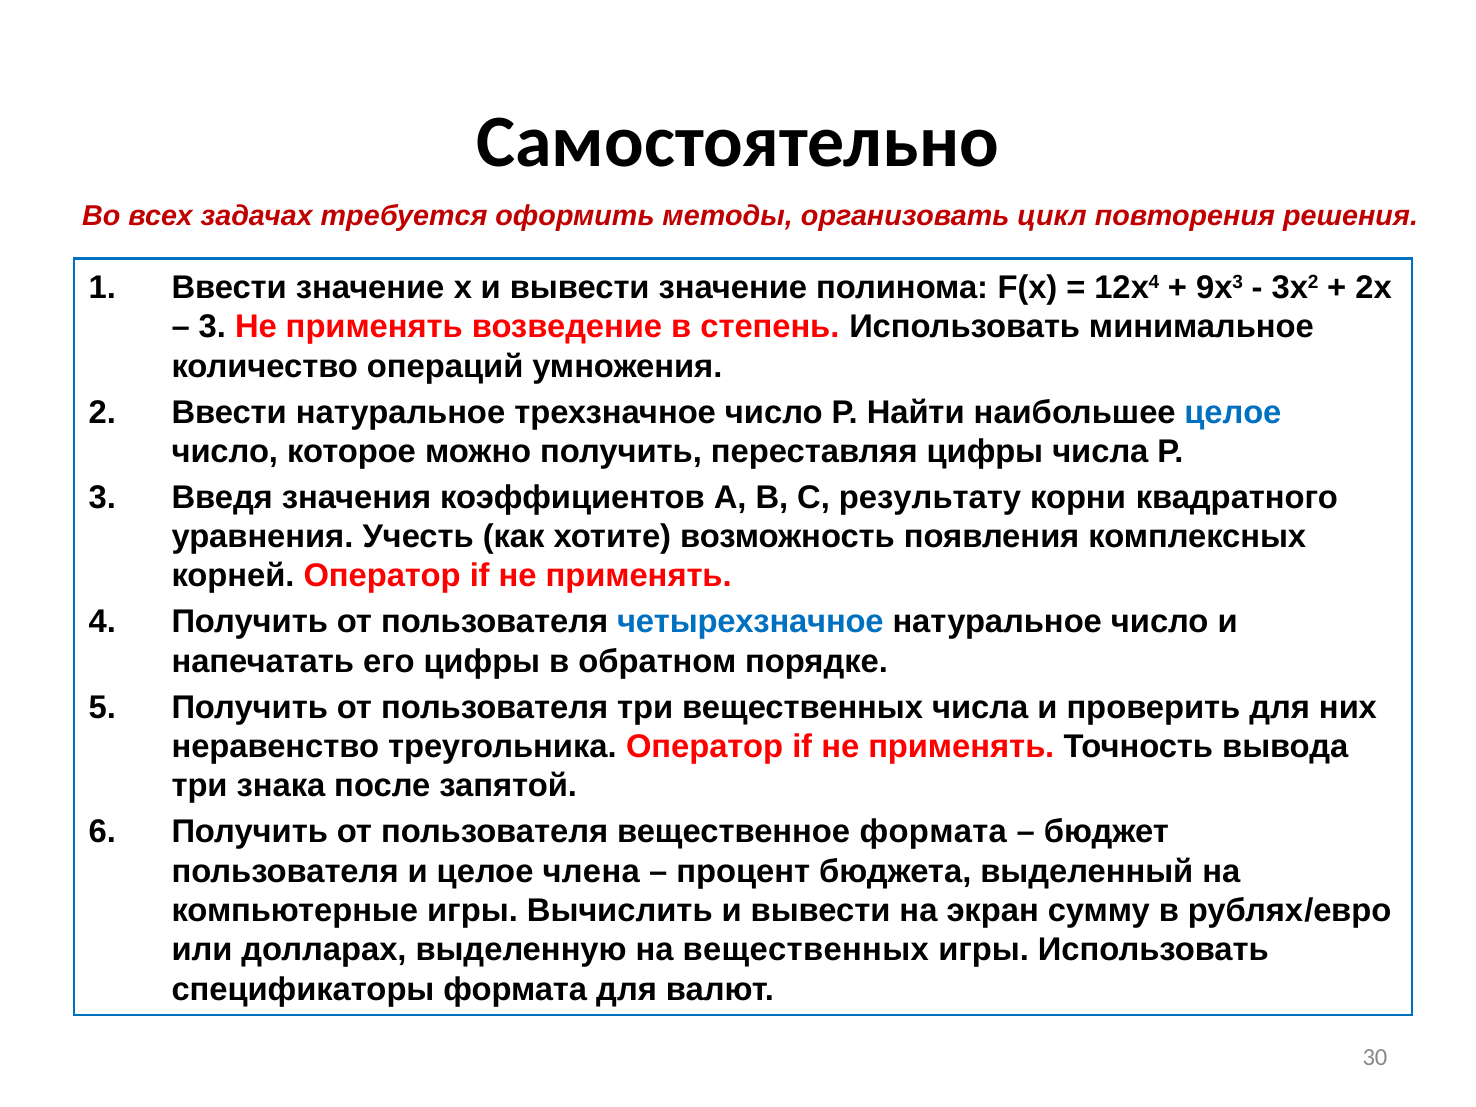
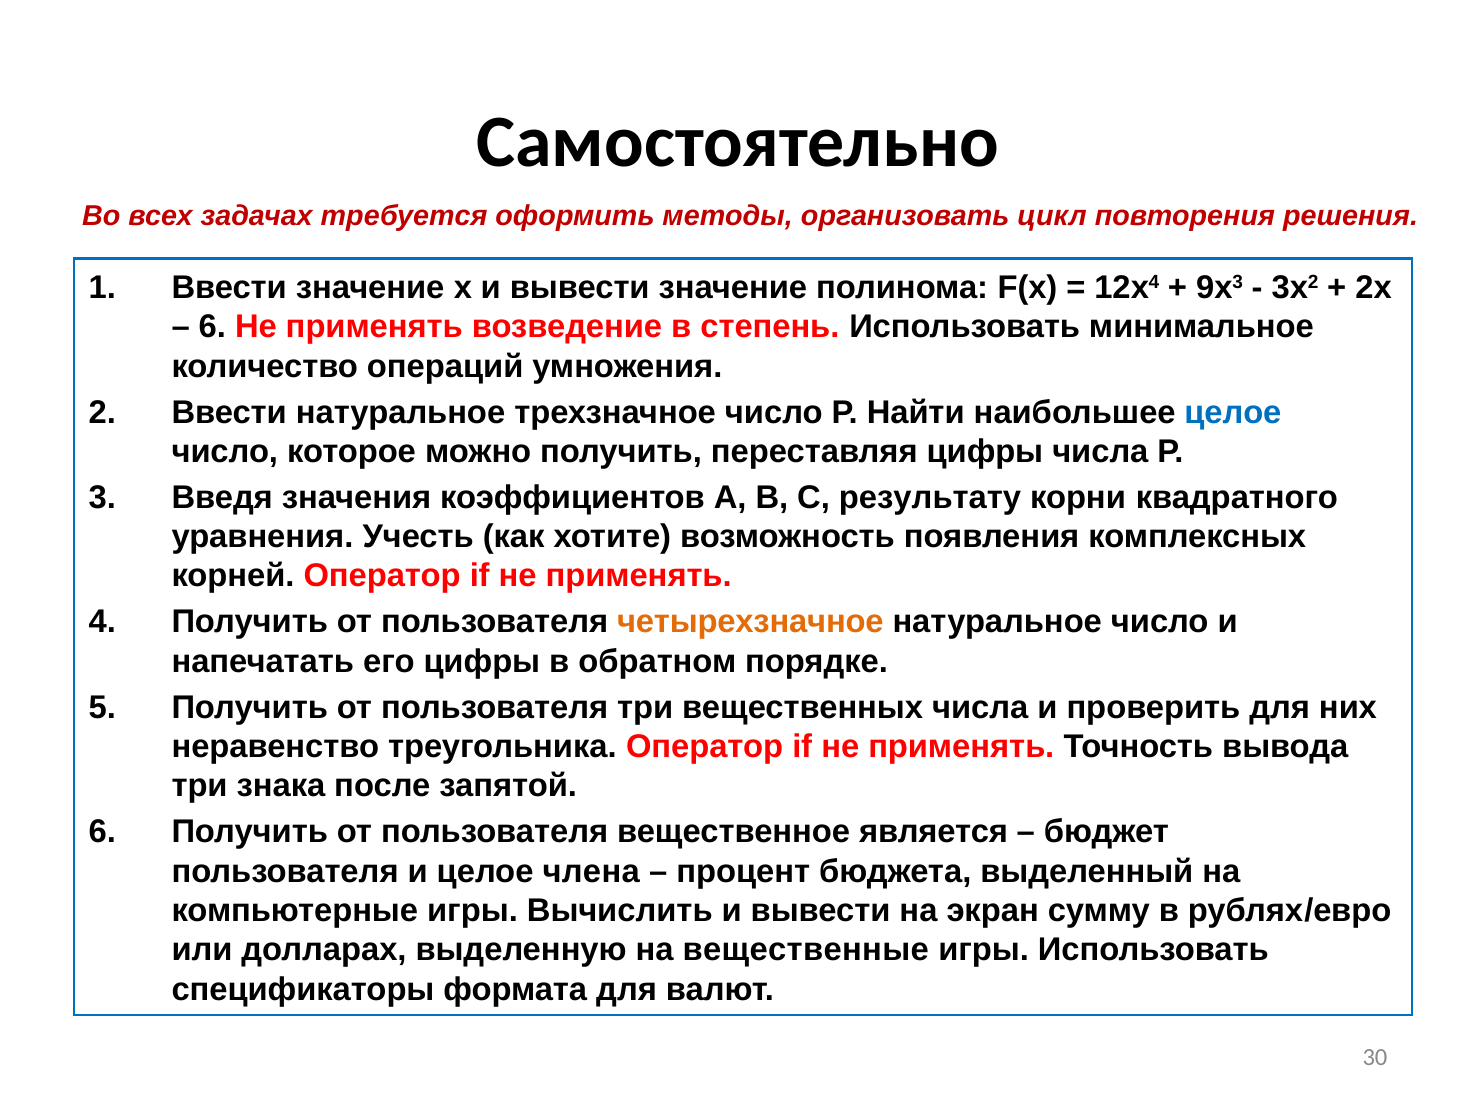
3 at (212, 327): 3 -> 6
четырехзначное colour: blue -> orange
вещественное формата: формата -> является
на вещественных: вещественных -> вещественные
